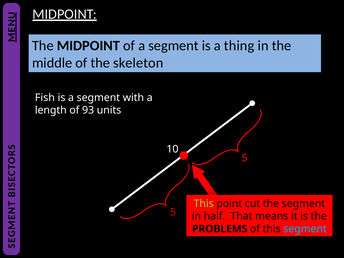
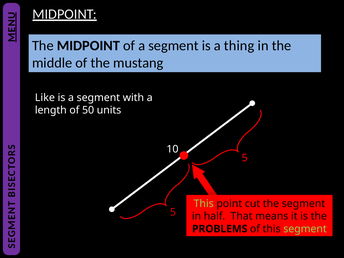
skeleton: skeleton -> mustang
Fish: Fish -> Like
93: 93 -> 50
segment at (305, 229) colour: light blue -> light green
